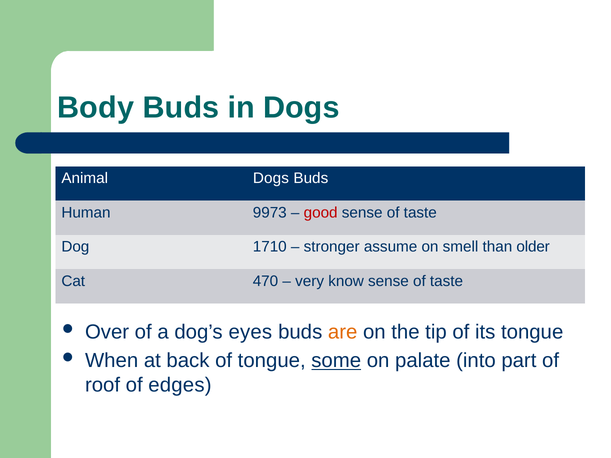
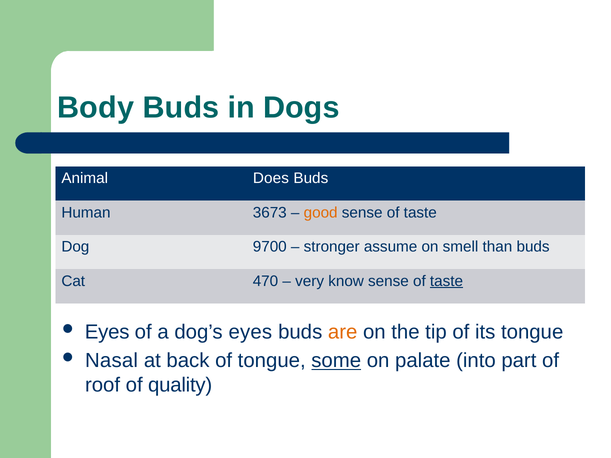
Animal Dogs: Dogs -> Does
9973: 9973 -> 3673
good colour: red -> orange
1710: 1710 -> 9700
than older: older -> buds
taste at (447, 281) underline: none -> present
Over at (107, 332): Over -> Eyes
When: When -> Nasal
edges: edges -> quality
